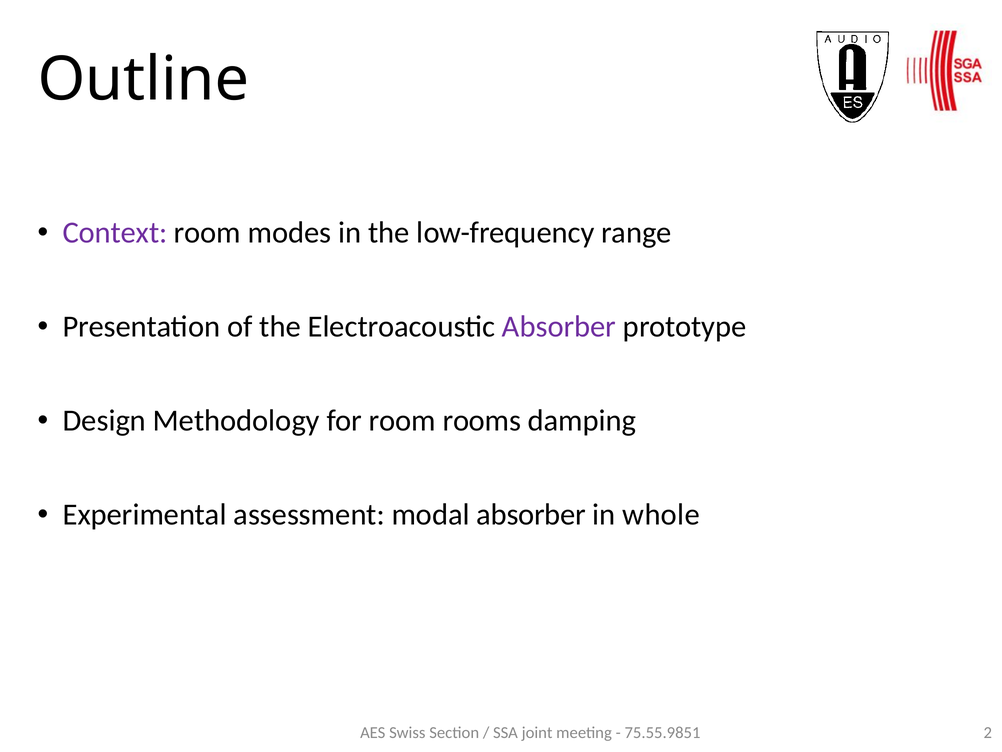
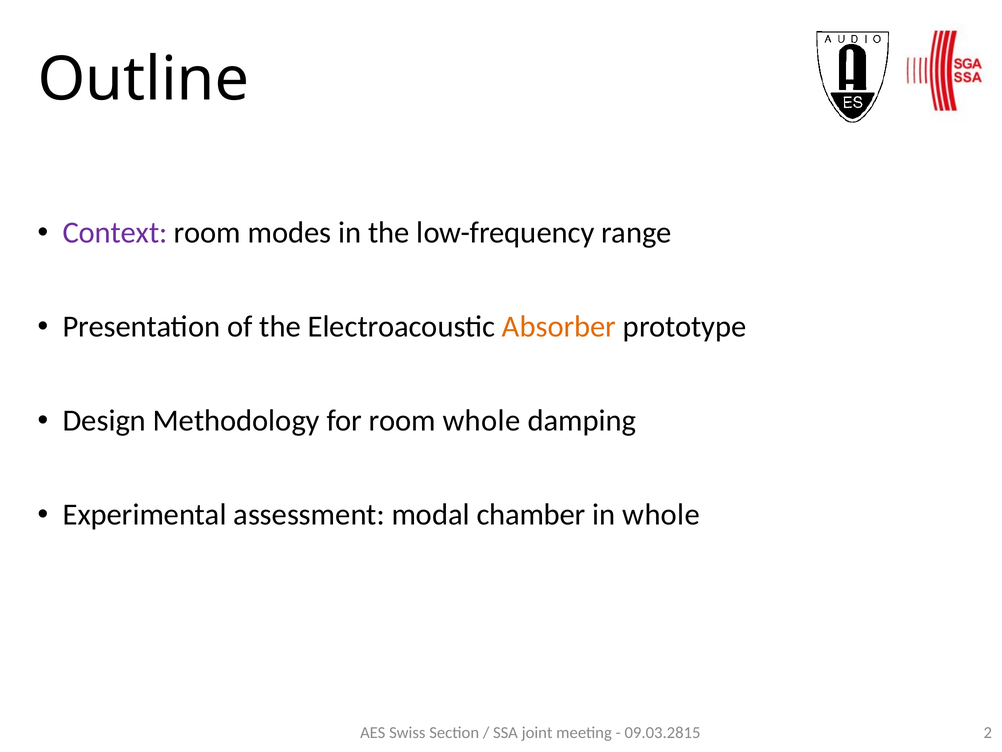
Absorber at (559, 326) colour: purple -> orange
room rooms: rooms -> whole
modal absorber: absorber -> chamber
75.55.9851: 75.55.9851 -> 09.03.2815
